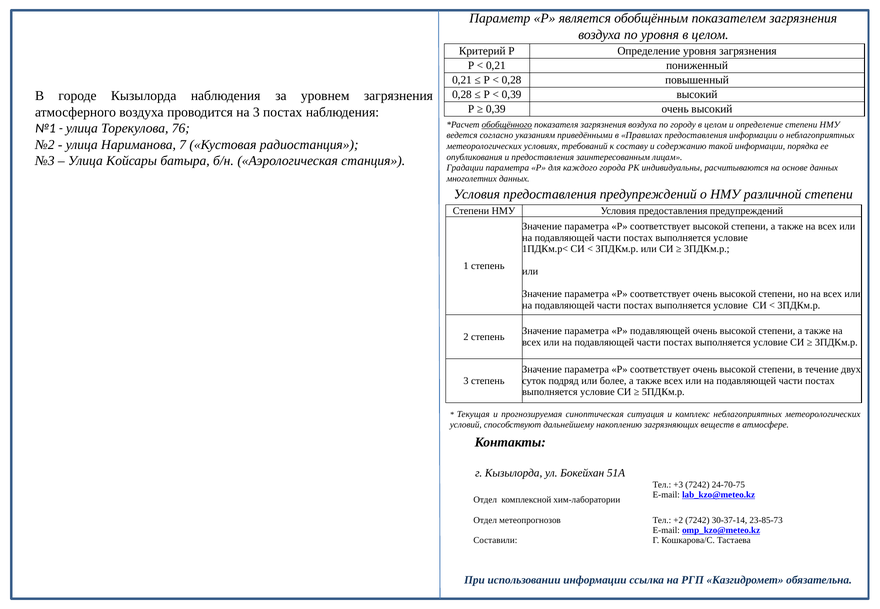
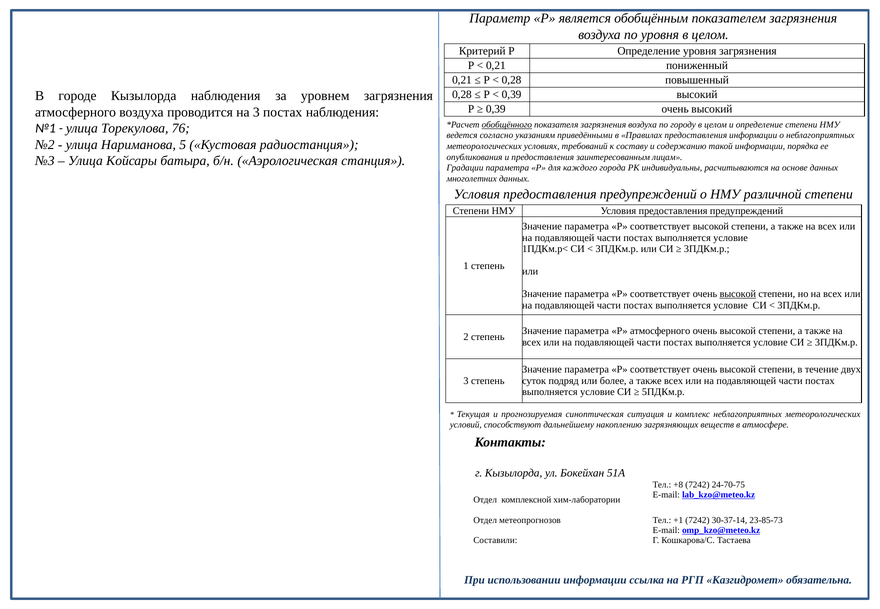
7: 7 -> 5
высокой at (738, 294) underline: none -> present
Р подавляющей: подавляющей -> атмосферного
+3: +3 -> +8
+2: +2 -> +1
